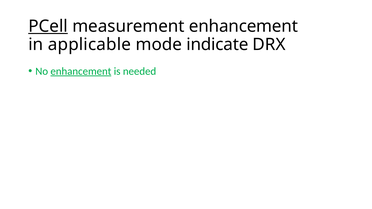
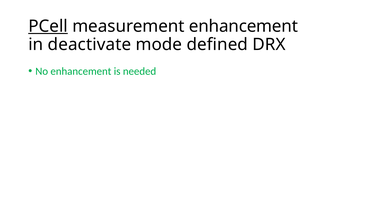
applicable: applicable -> deactivate
indicate: indicate -> defined
enhancement at (81, 71) underline: present -> none
